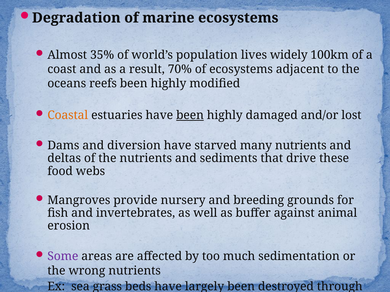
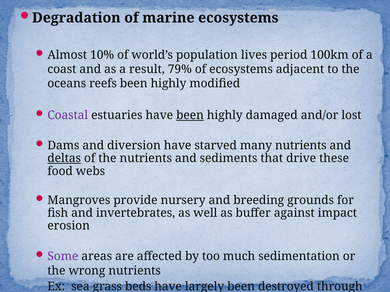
35%: 35% -> 10%
widely: widely -> period
70%: 70% -> 79%
Coastal colour: orange -> purple
deltas underline: none -> present
animal: animal -> impact
